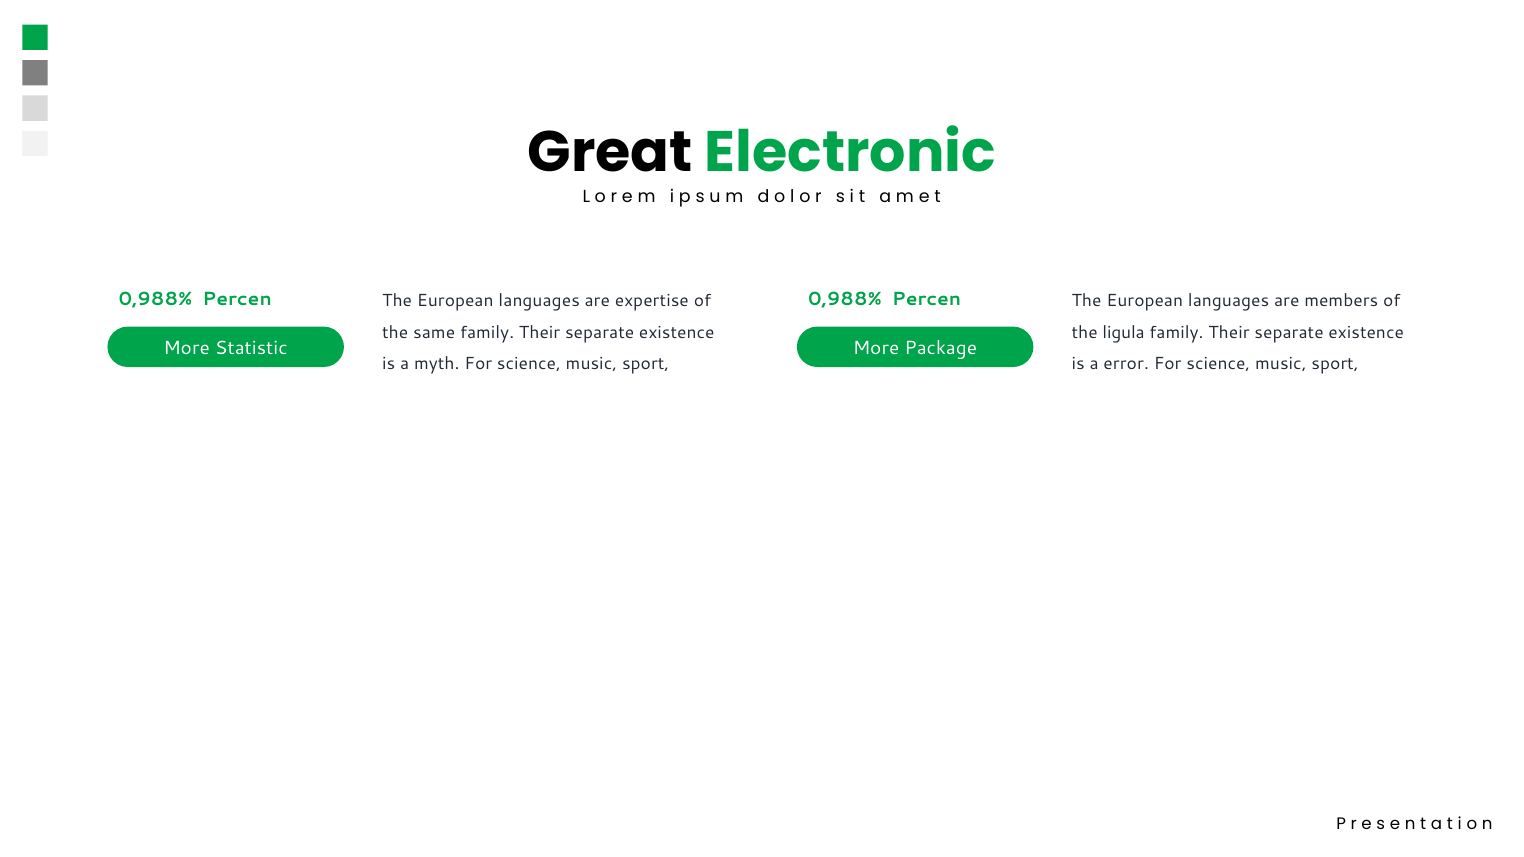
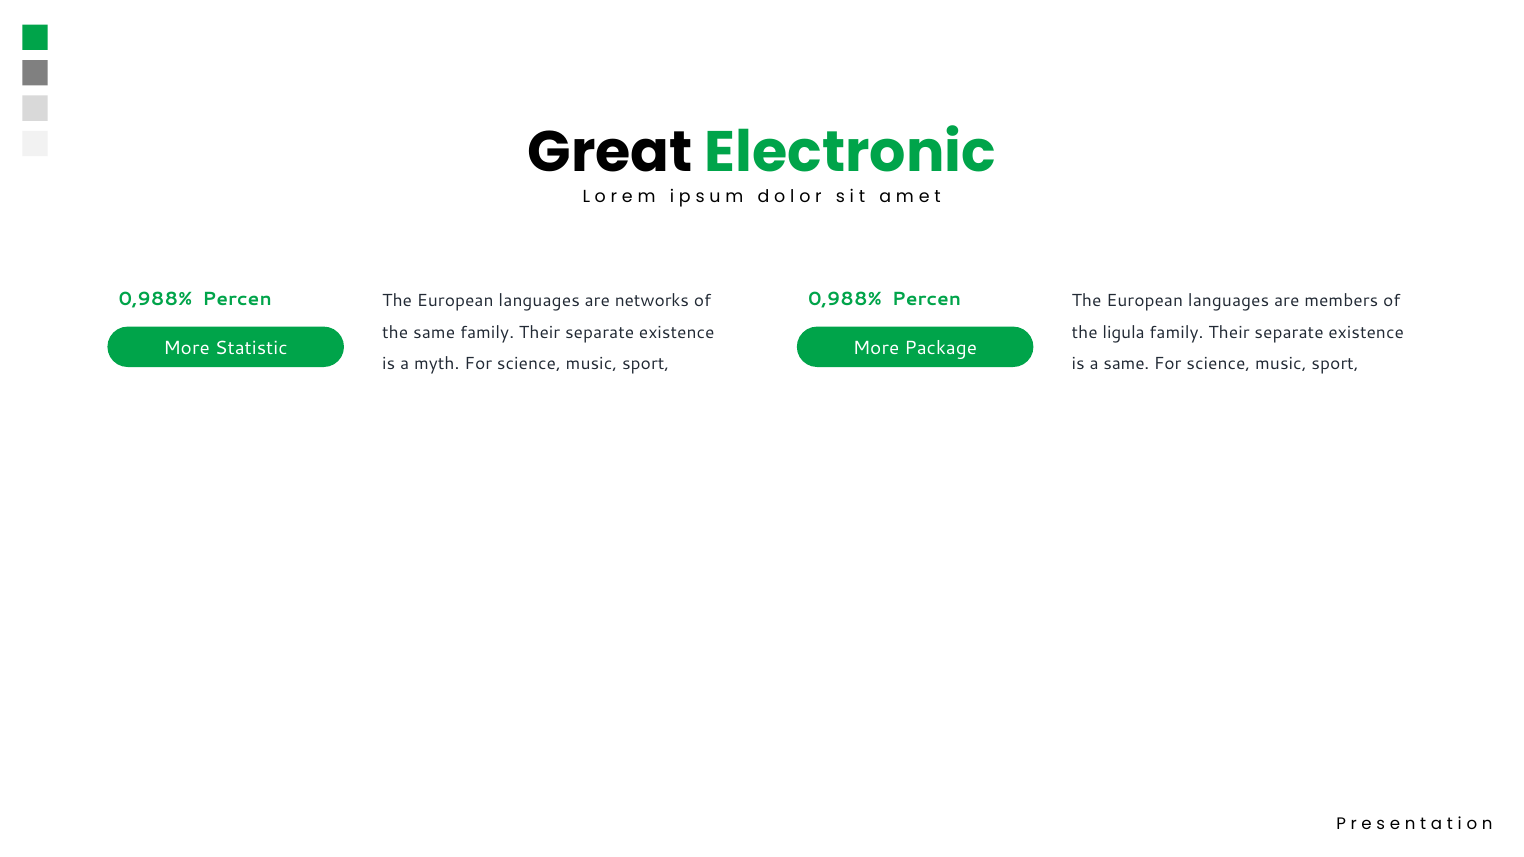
expertise: expertise -> networks
a error: error -> same
